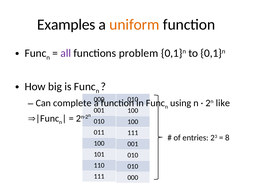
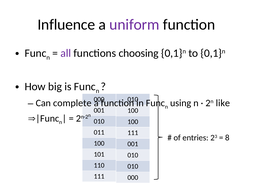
Examples: Examples -> Influence
uniform colour: orange -> purple
problem: problem -> choosing
